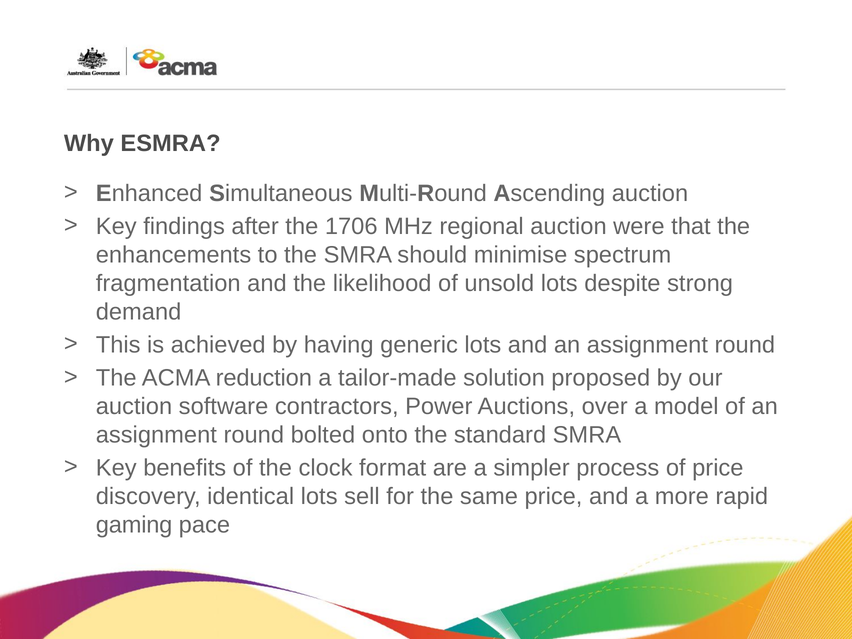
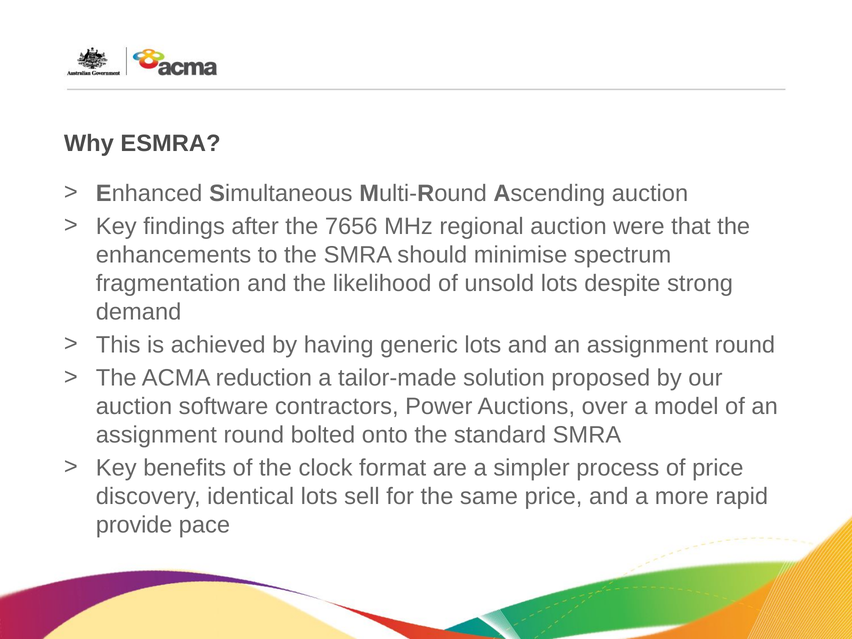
1706: 1706 -> 7656
gaming: gaming -> provide
